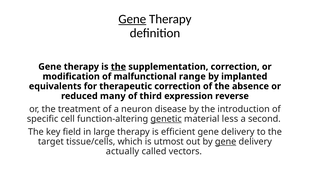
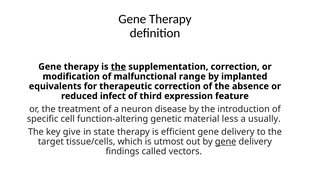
Gene at (132, 19) underline: present -> none
many: many -> infect
reverse: reverse -> feature
genetic underline: present -> none
second: second -> usually
field: field -> give
large: large -> state
actually: actually -> findings
